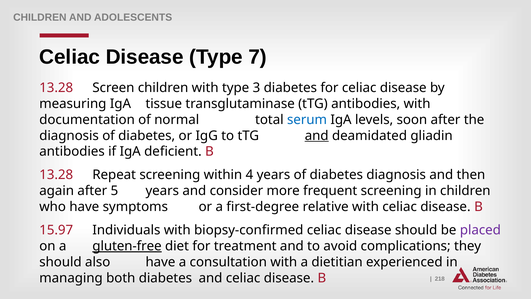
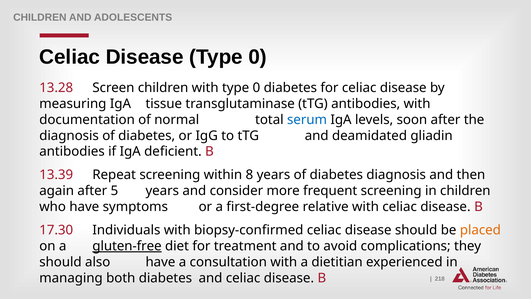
Disease Type 7: 7 -> 0
with type 3: 3 -> 0
and at (317, 136) underline: present -> none
13.28 at (56, 175): 13.28 -> 13.39
4: 4 -> 8
15.97: 15.97 -> 17.30
placed colour: purple -> orange
